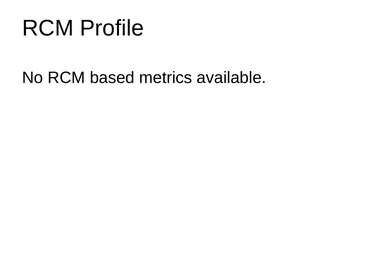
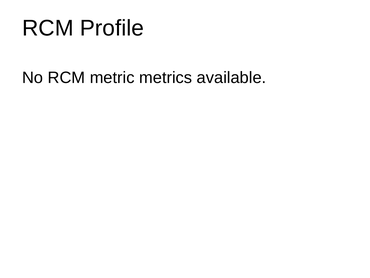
based: based -> metric
